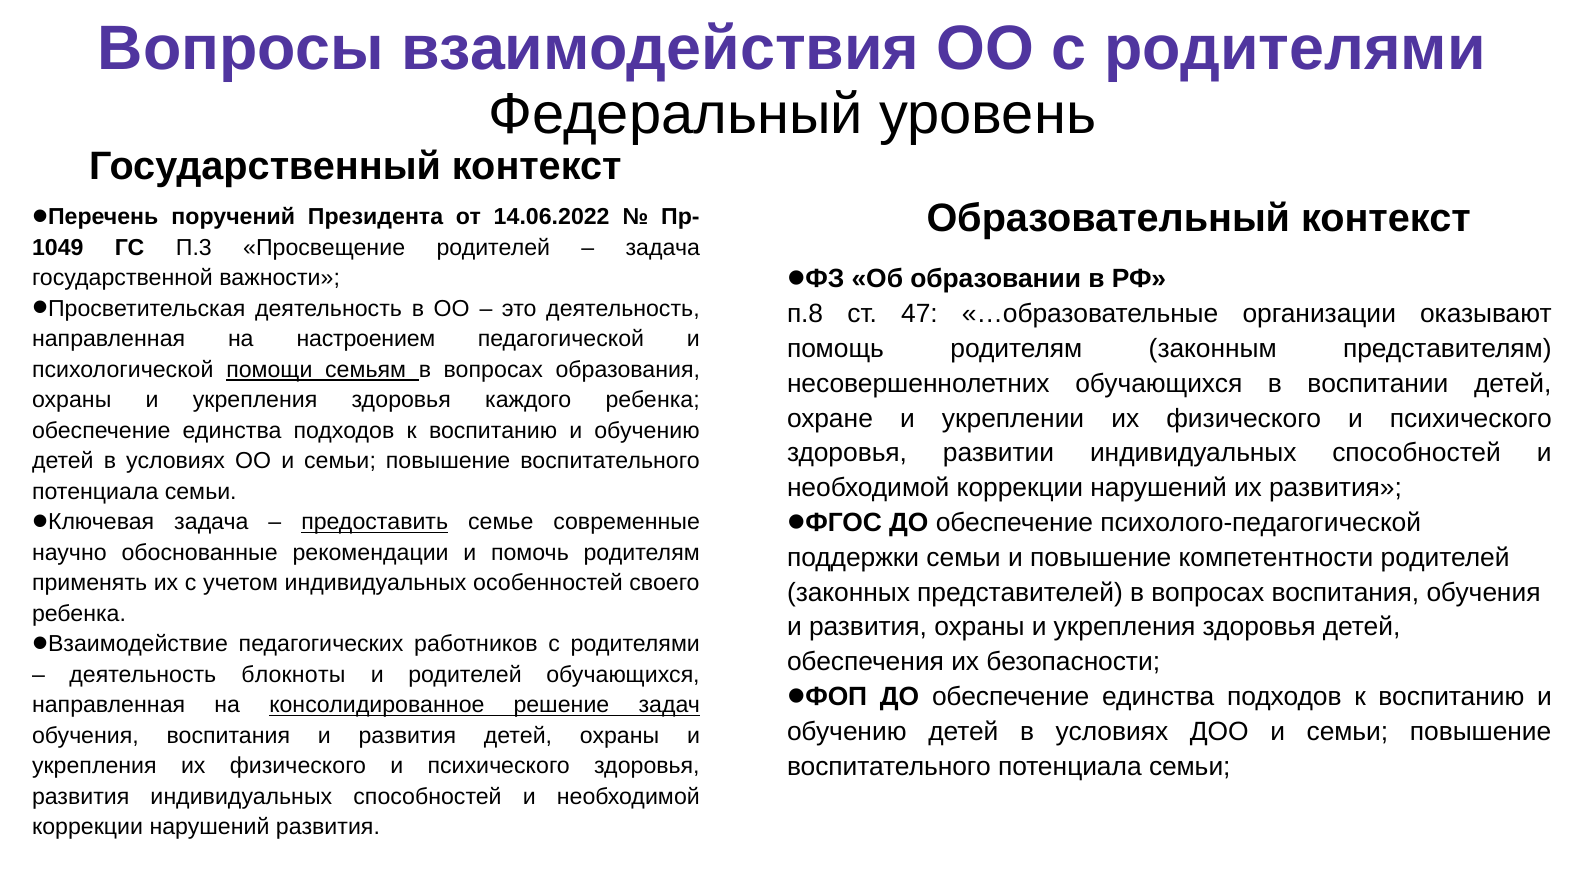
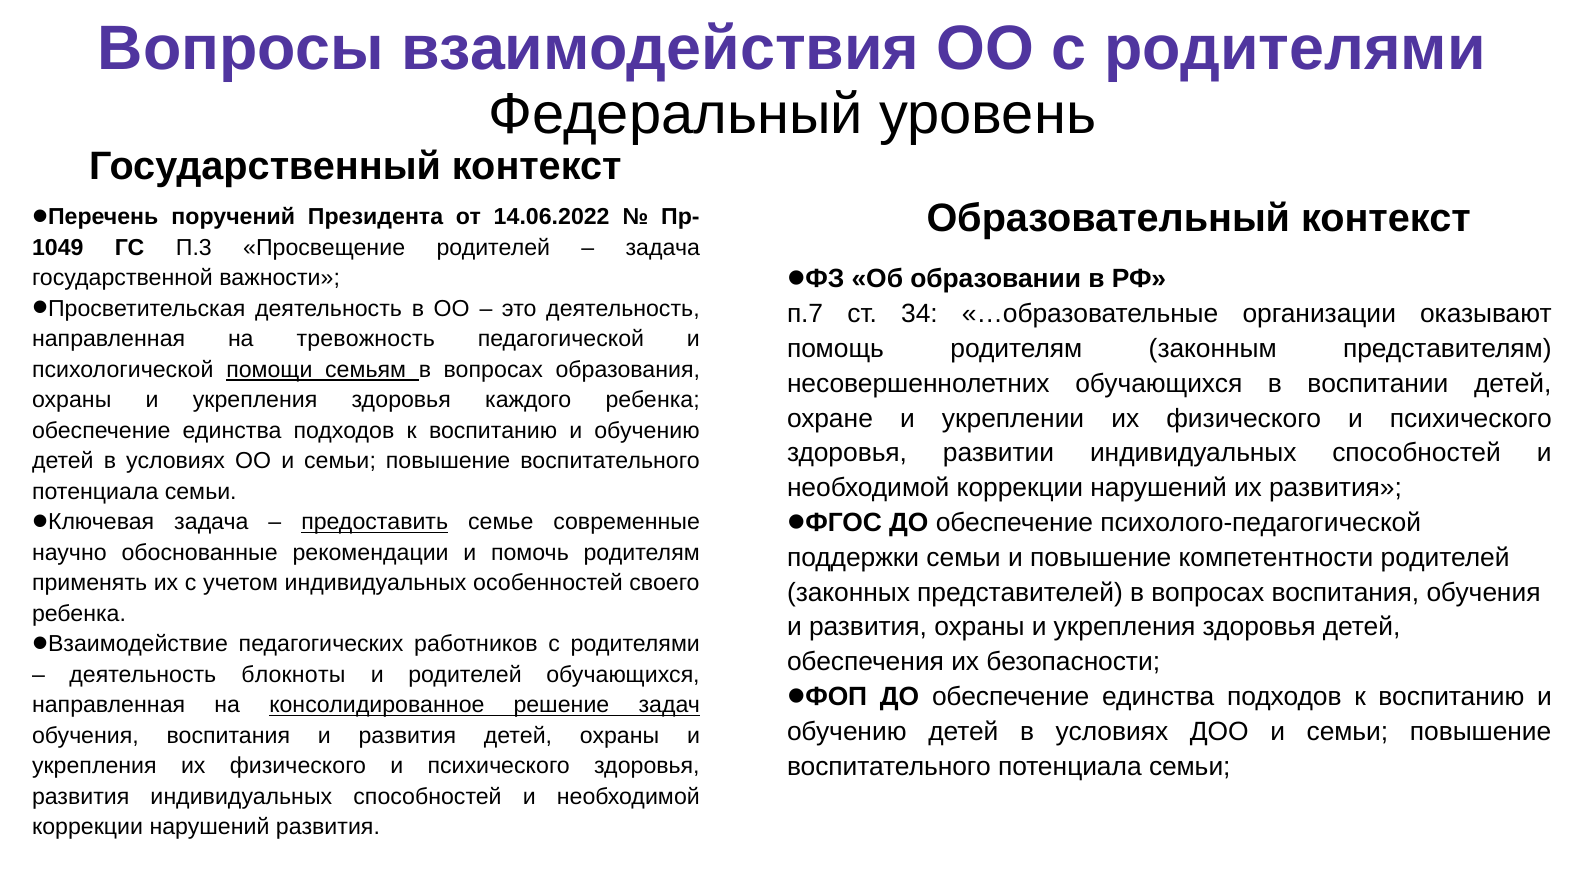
п.8: п.8 -> п.7
47: 47 -> 34
настроением: настроением -> тревожность
